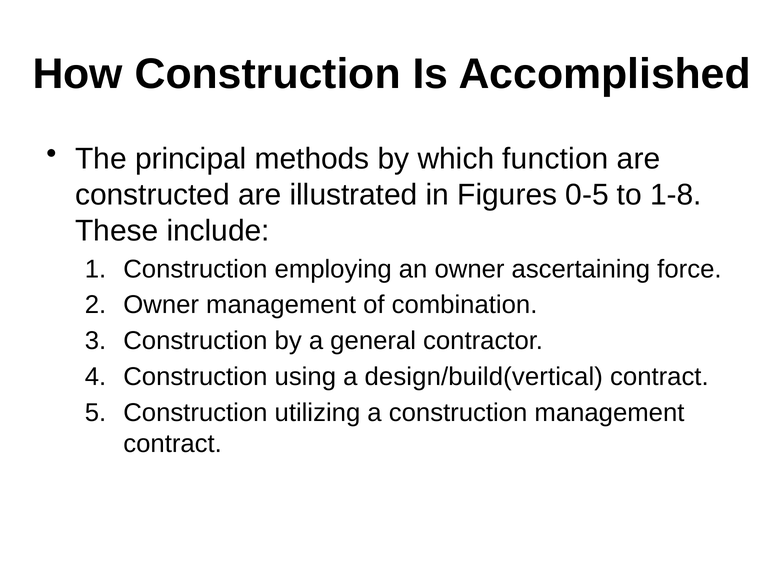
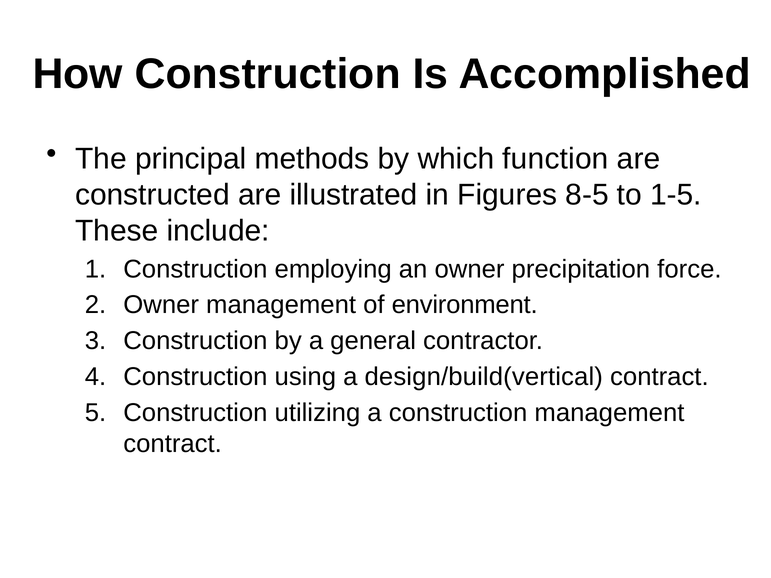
0-5: 0-5 -> 8-5
1-8: 1-8 -> 1-5
ascertaining: ascertaining -> precipitation
combination: combination -> environment
